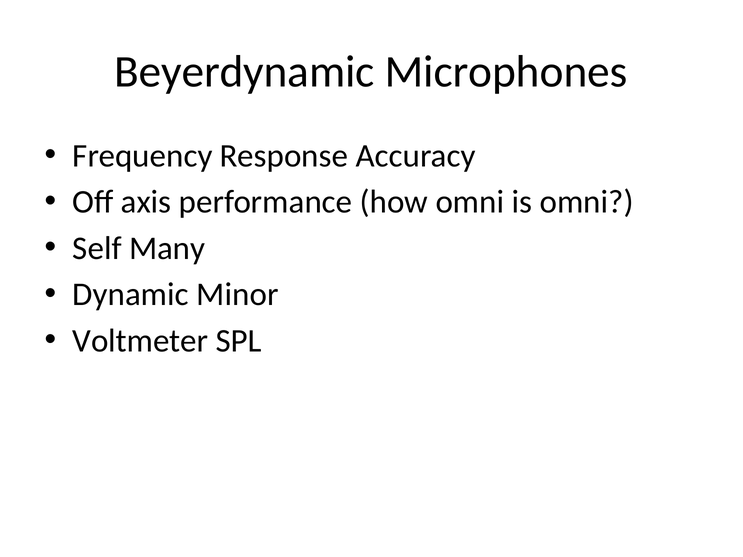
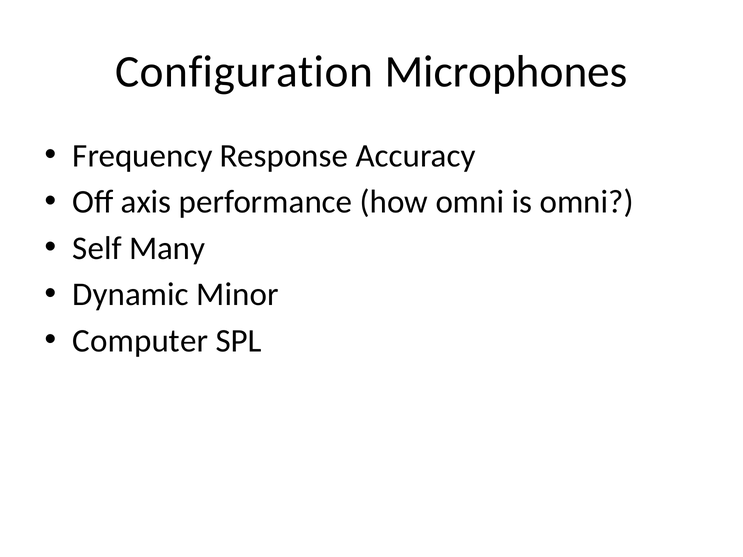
Beyerdynamic: Beyerdynamic -> Configuration
Voltmeter: Voltmeter -> Computer
